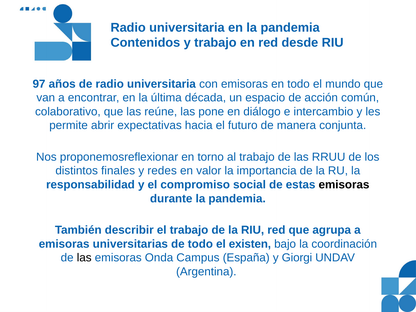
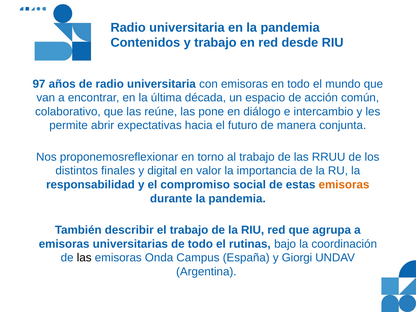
redes: redes -> digital
emisoras at (344, 185) colour: black -> orange
existen: existen -> rutinas
